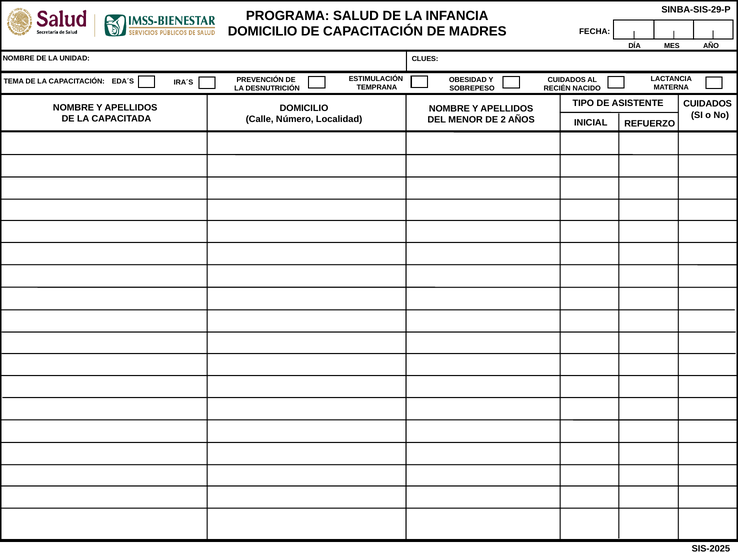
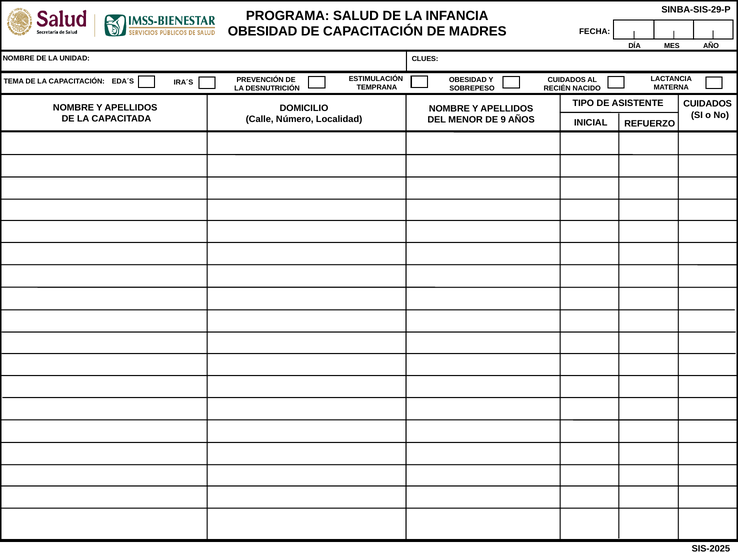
DOMICILIO at (263, 32): DOMICILIO -> OBESIDAD
2: 2 -> 9
